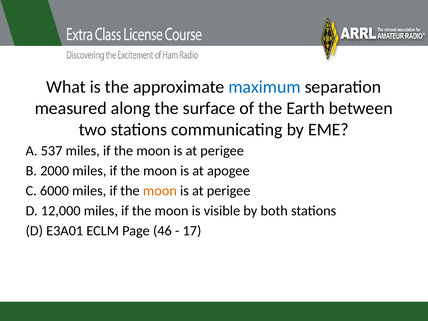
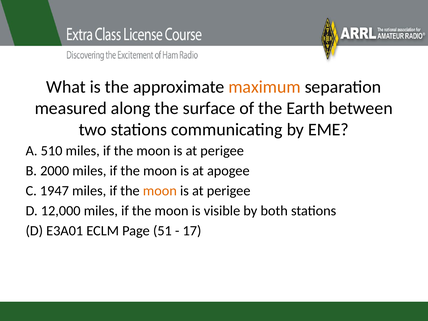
maximum colour: blue -> orange
537: 537 -> 510
6000: 6000 -> 1947
46: 46 -> 51
